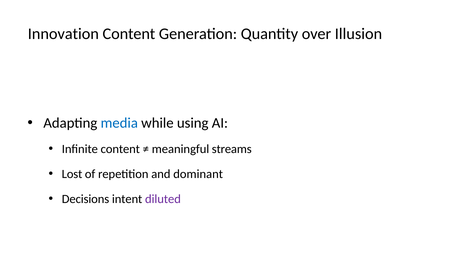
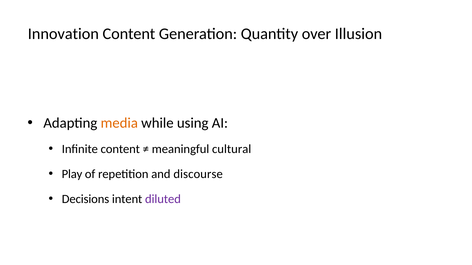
media colour: blue -> orange
streams: streams -> cultural
Lost: Lost -> Play
dominant: dominant -> discourse
